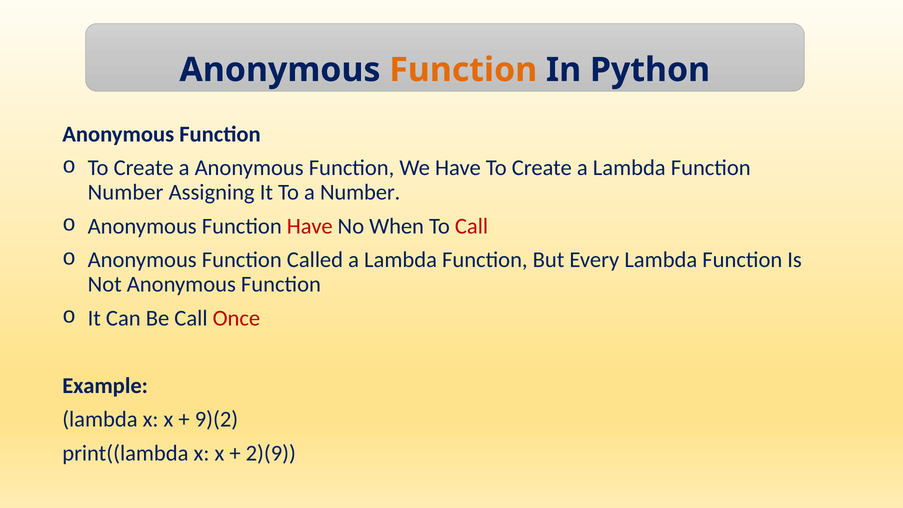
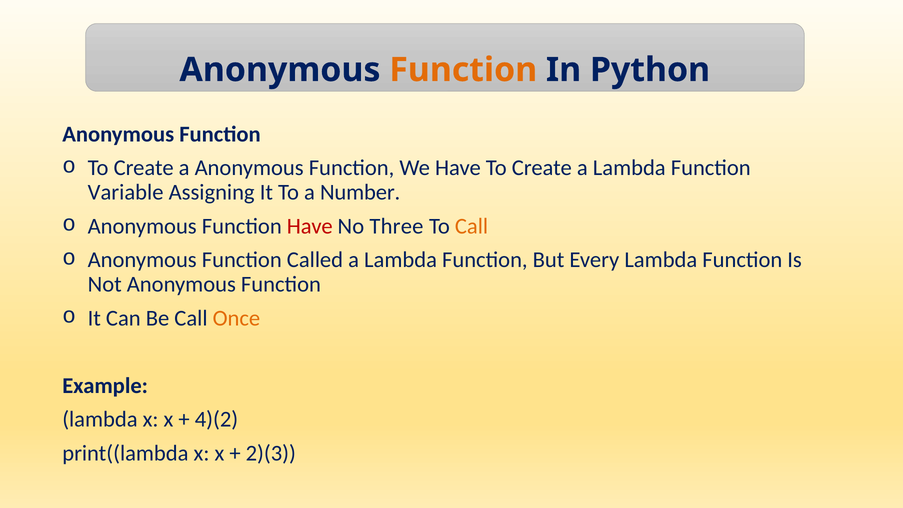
Number at (126, 192): Number -> Variable
When: When -> Three
Call at (472, 226) colour: red -> orange
Once colour: red -> orange
9)(2: 9)(2 -> 4)(2
2)(9: 2)(9 -> 2)(3
